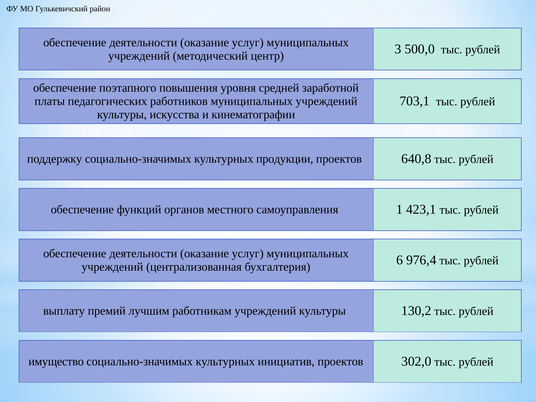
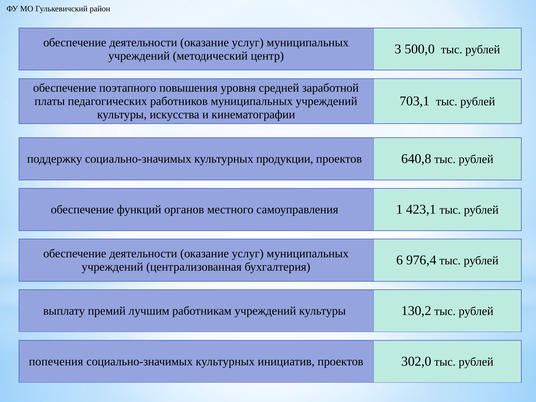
имущество: имущество -> попечения
